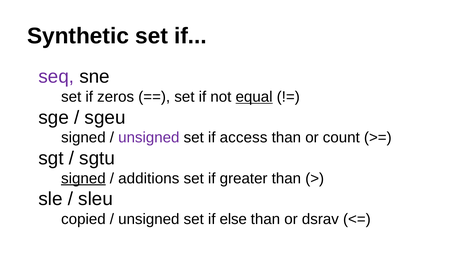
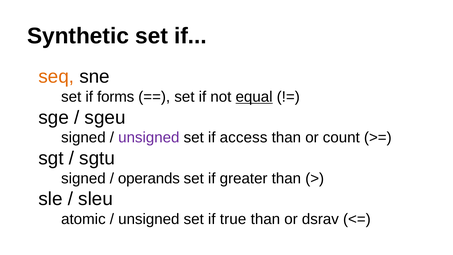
seq colour: purple -> orange
zeros: zeros -> forms
signed at (83, 178) underline: present -> none
additions: additions -> operands
copied: copied -> atomic
else: else -> true
